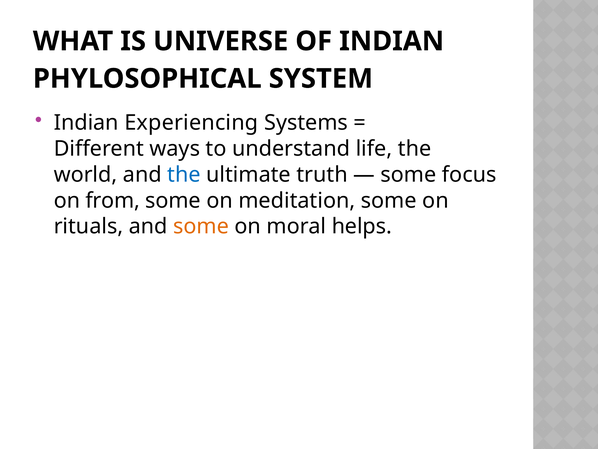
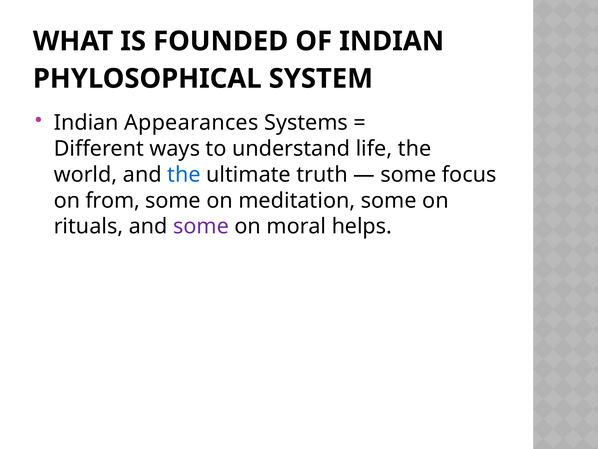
UNIVERSE: UNIVERSE -> FOUNDED
Experiencing: Experiencing -> Appearances
some at (201, 226) colour: orange -> purple
